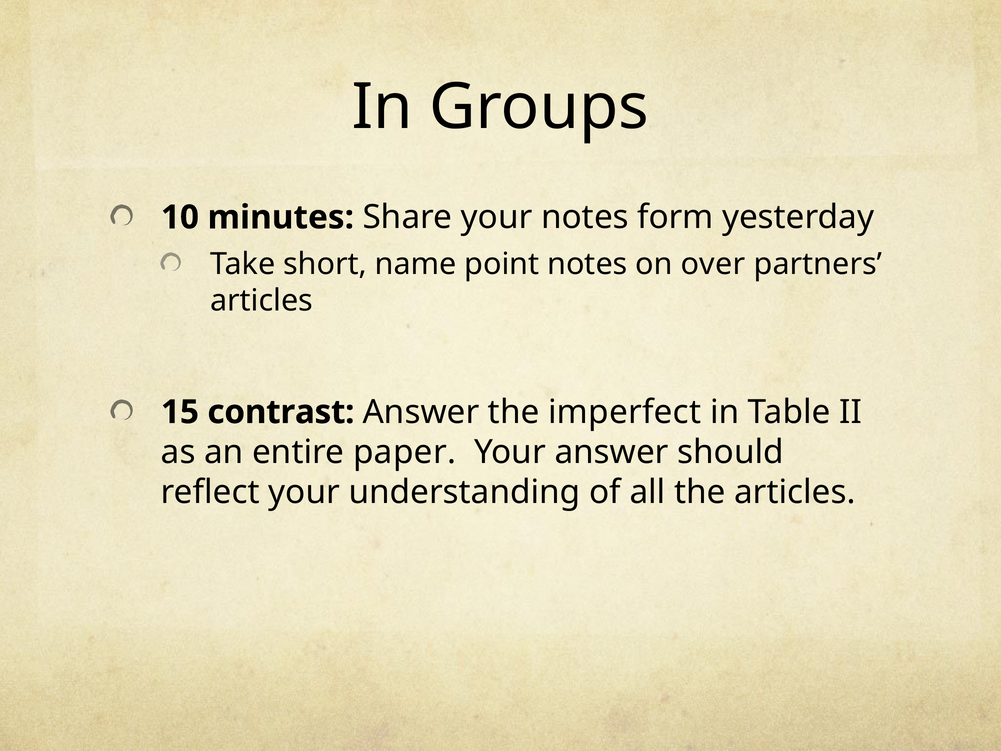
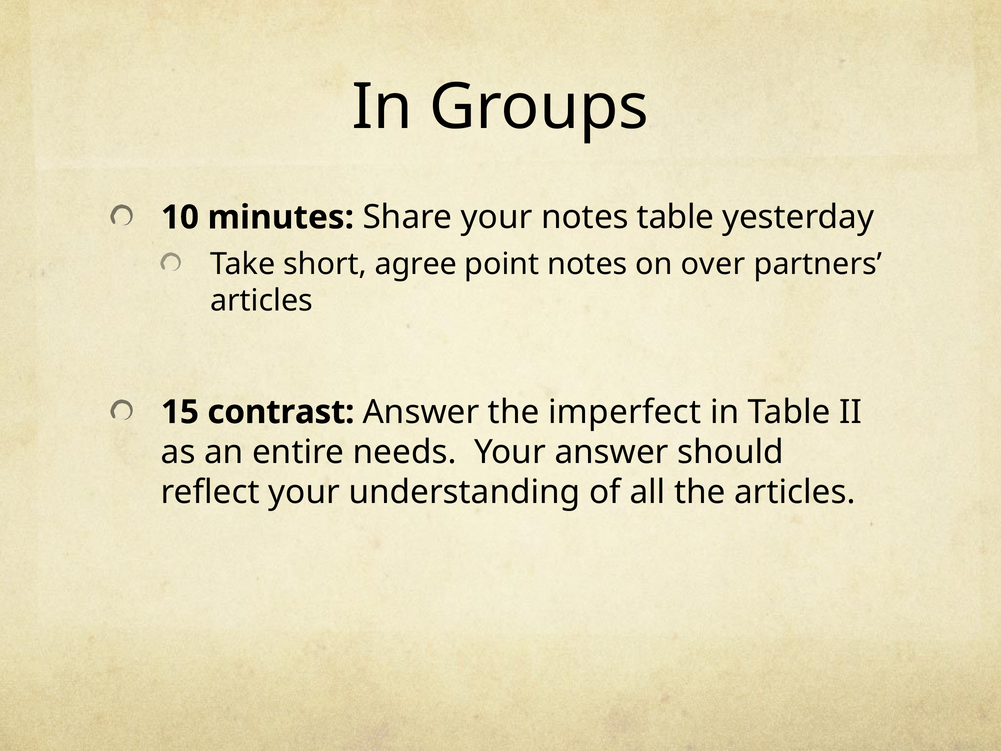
notes form: form -> table
name: name -> agree
paper: paper -> needs
